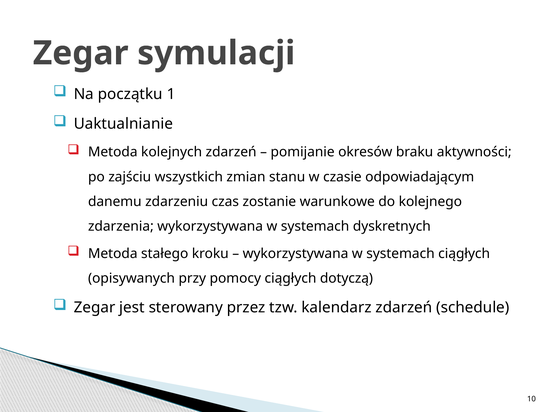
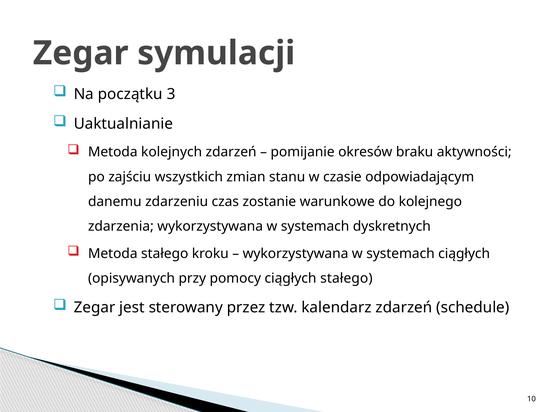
1: 1 -> 3
ciągłych dotyczą: dotyczą -> stałego
